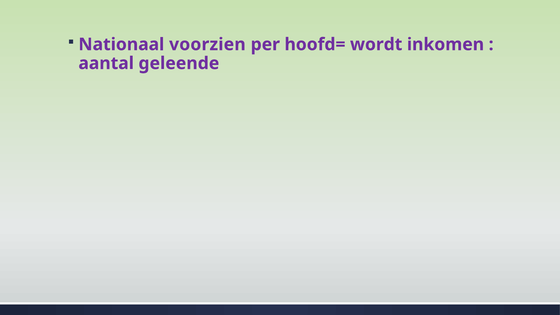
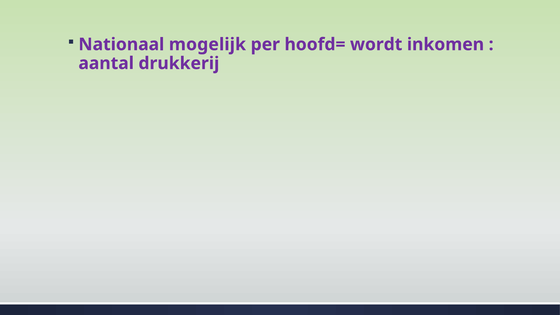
voorzien: voorzien -> mogelijk
geleende: geleende -> drukkerij
